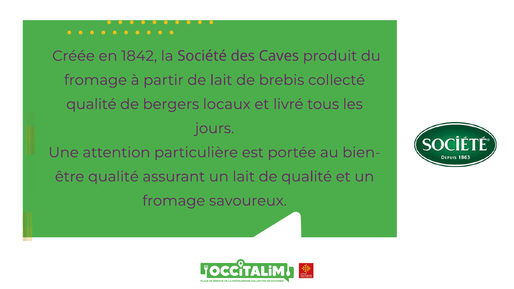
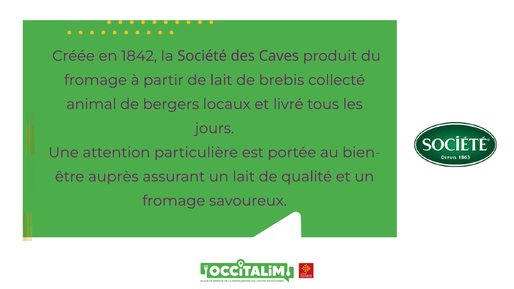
qualité at (91, 104): qualité -> animal
qualité at (113, 177): qualité -> auprès
